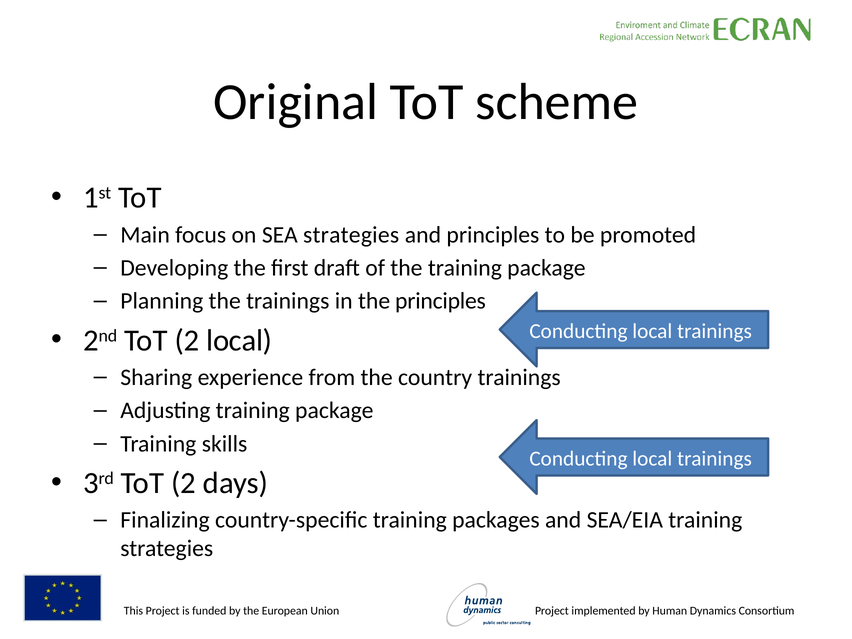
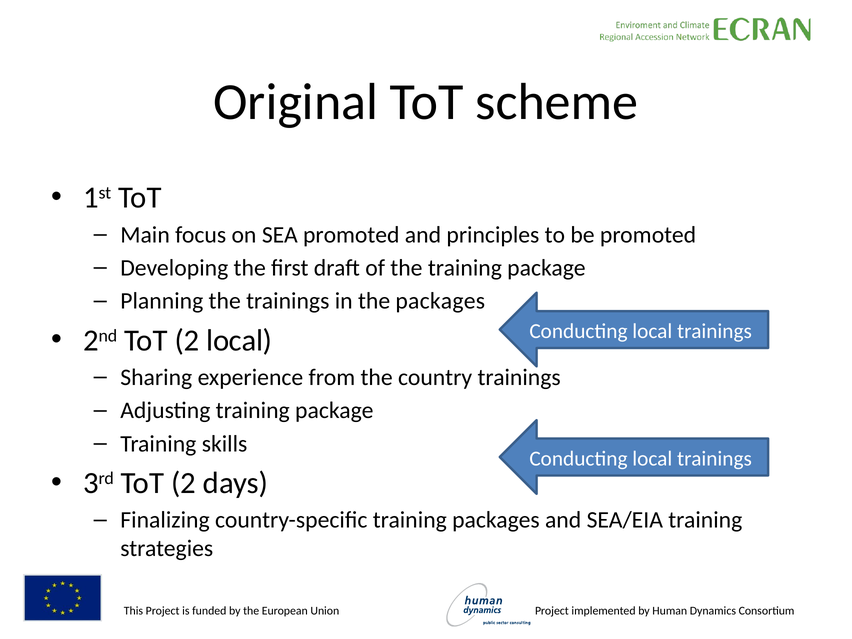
SEA strategies: strategies -> promoted
the principles: principles -> packages
